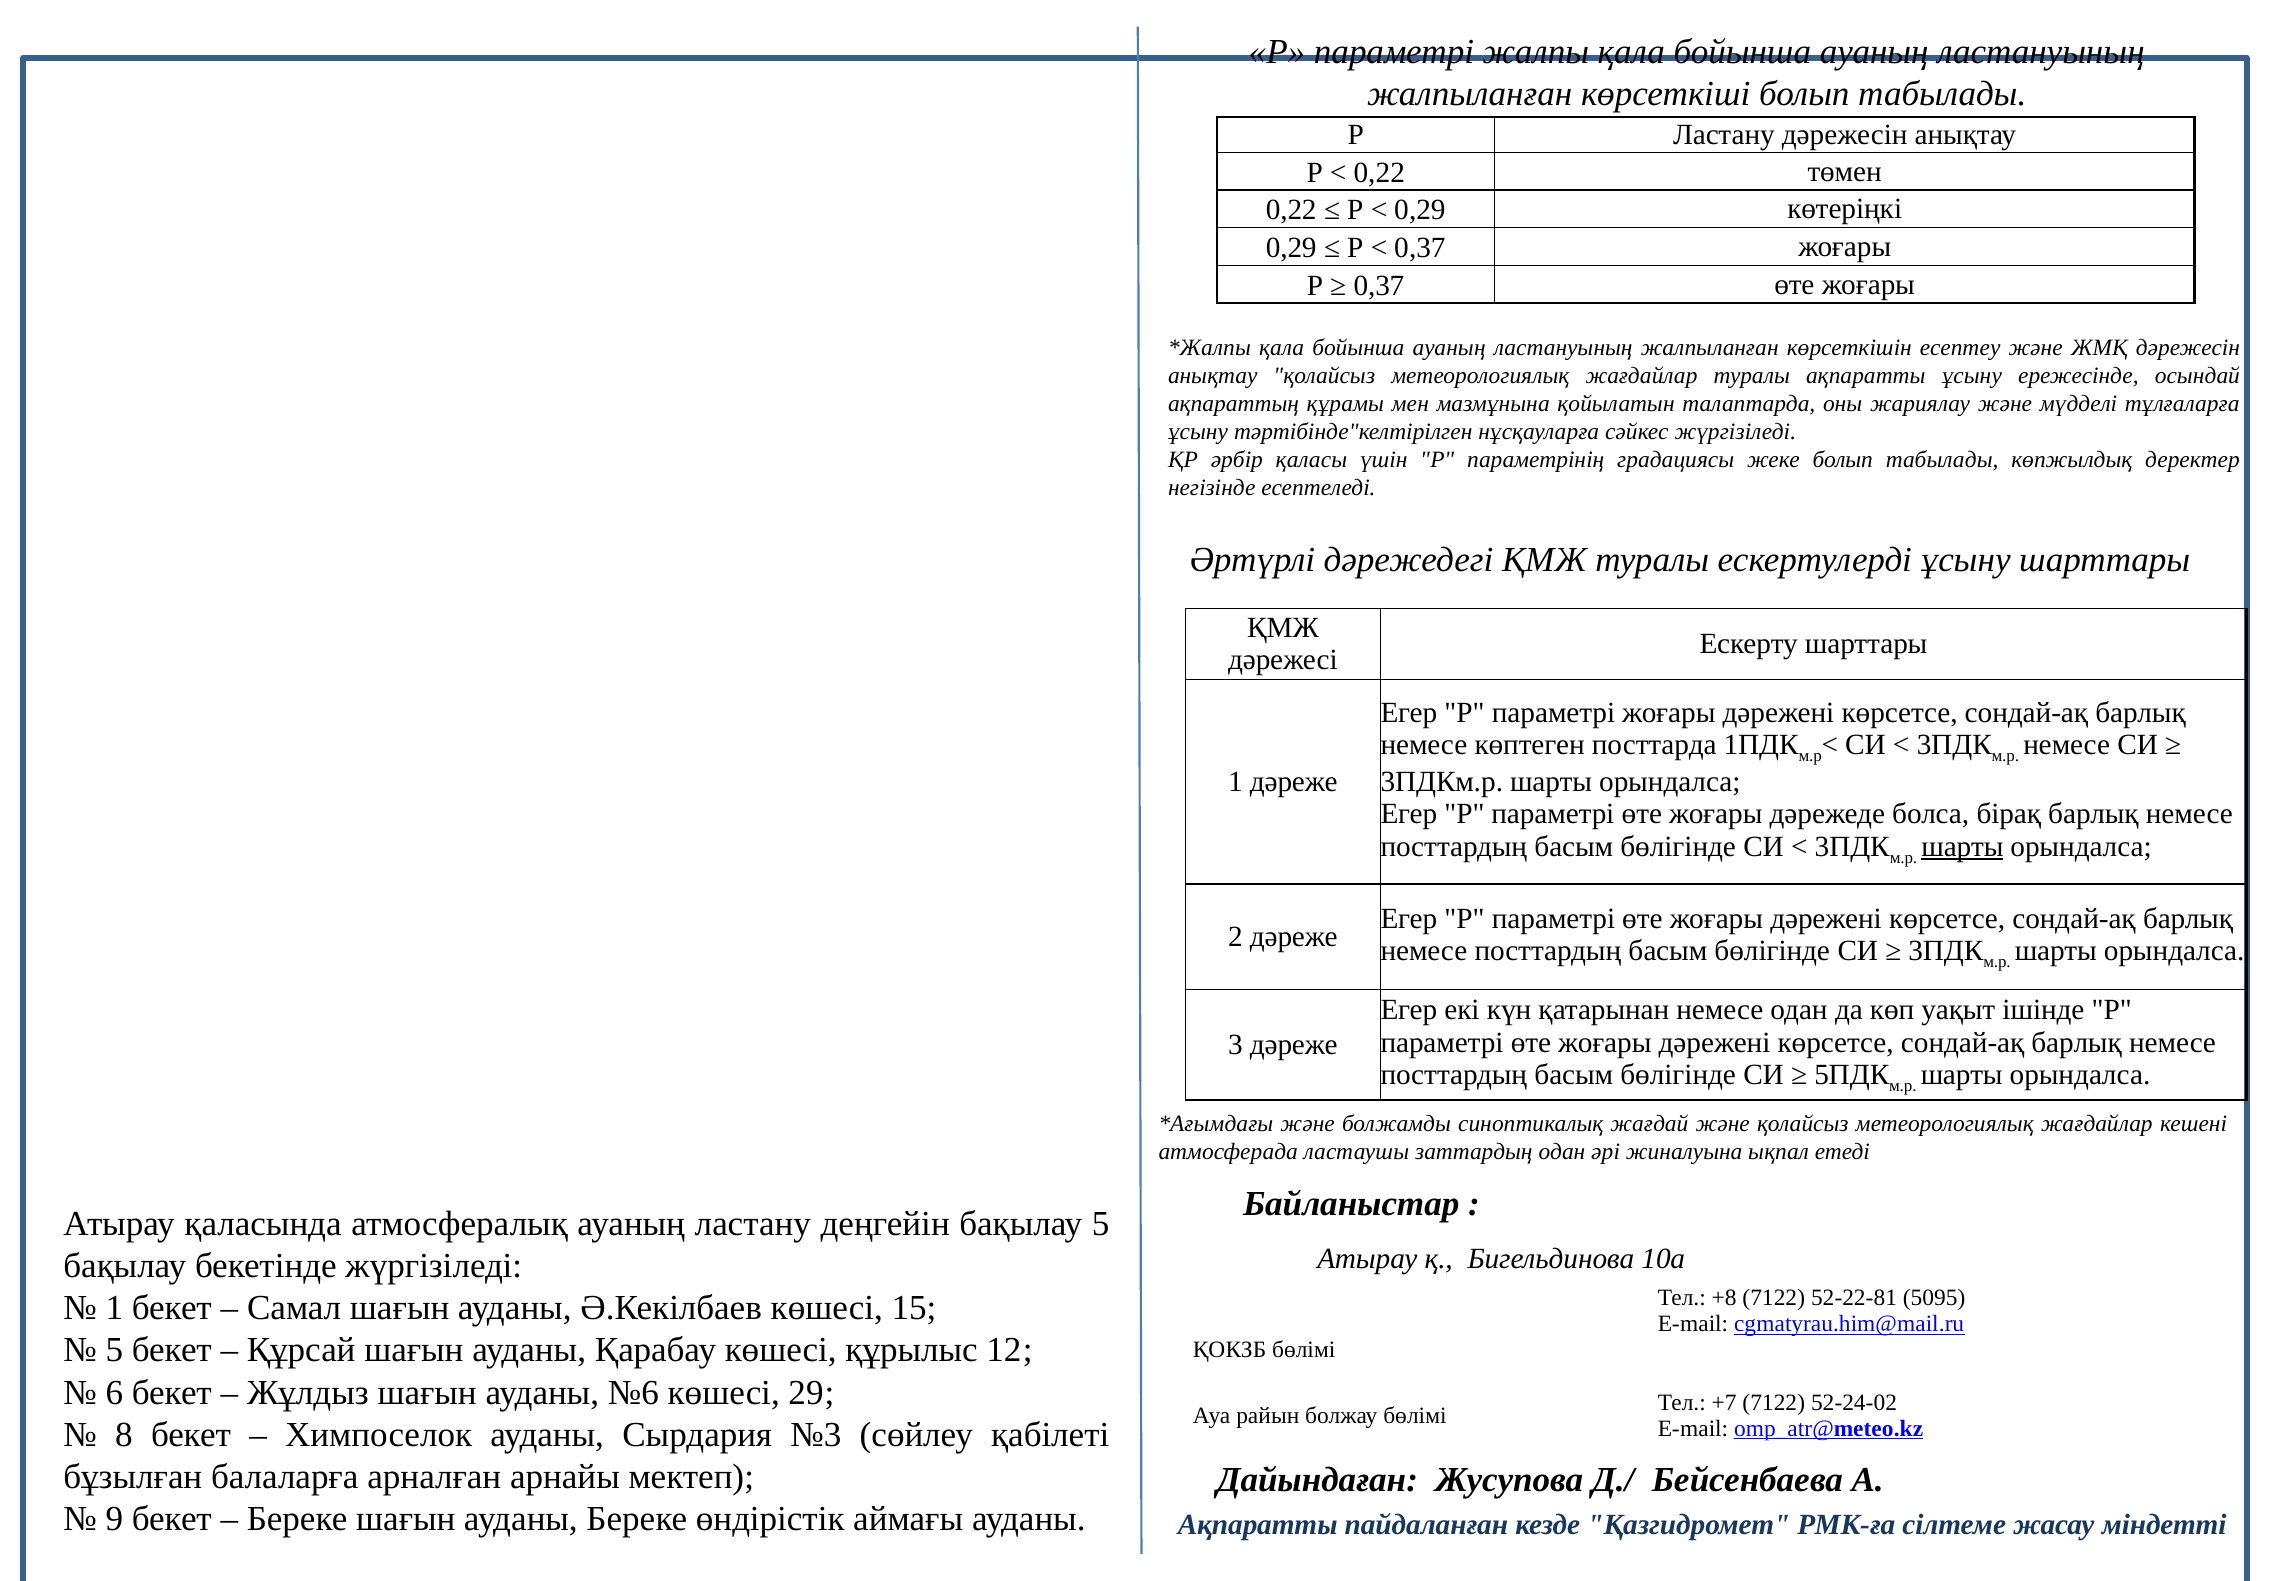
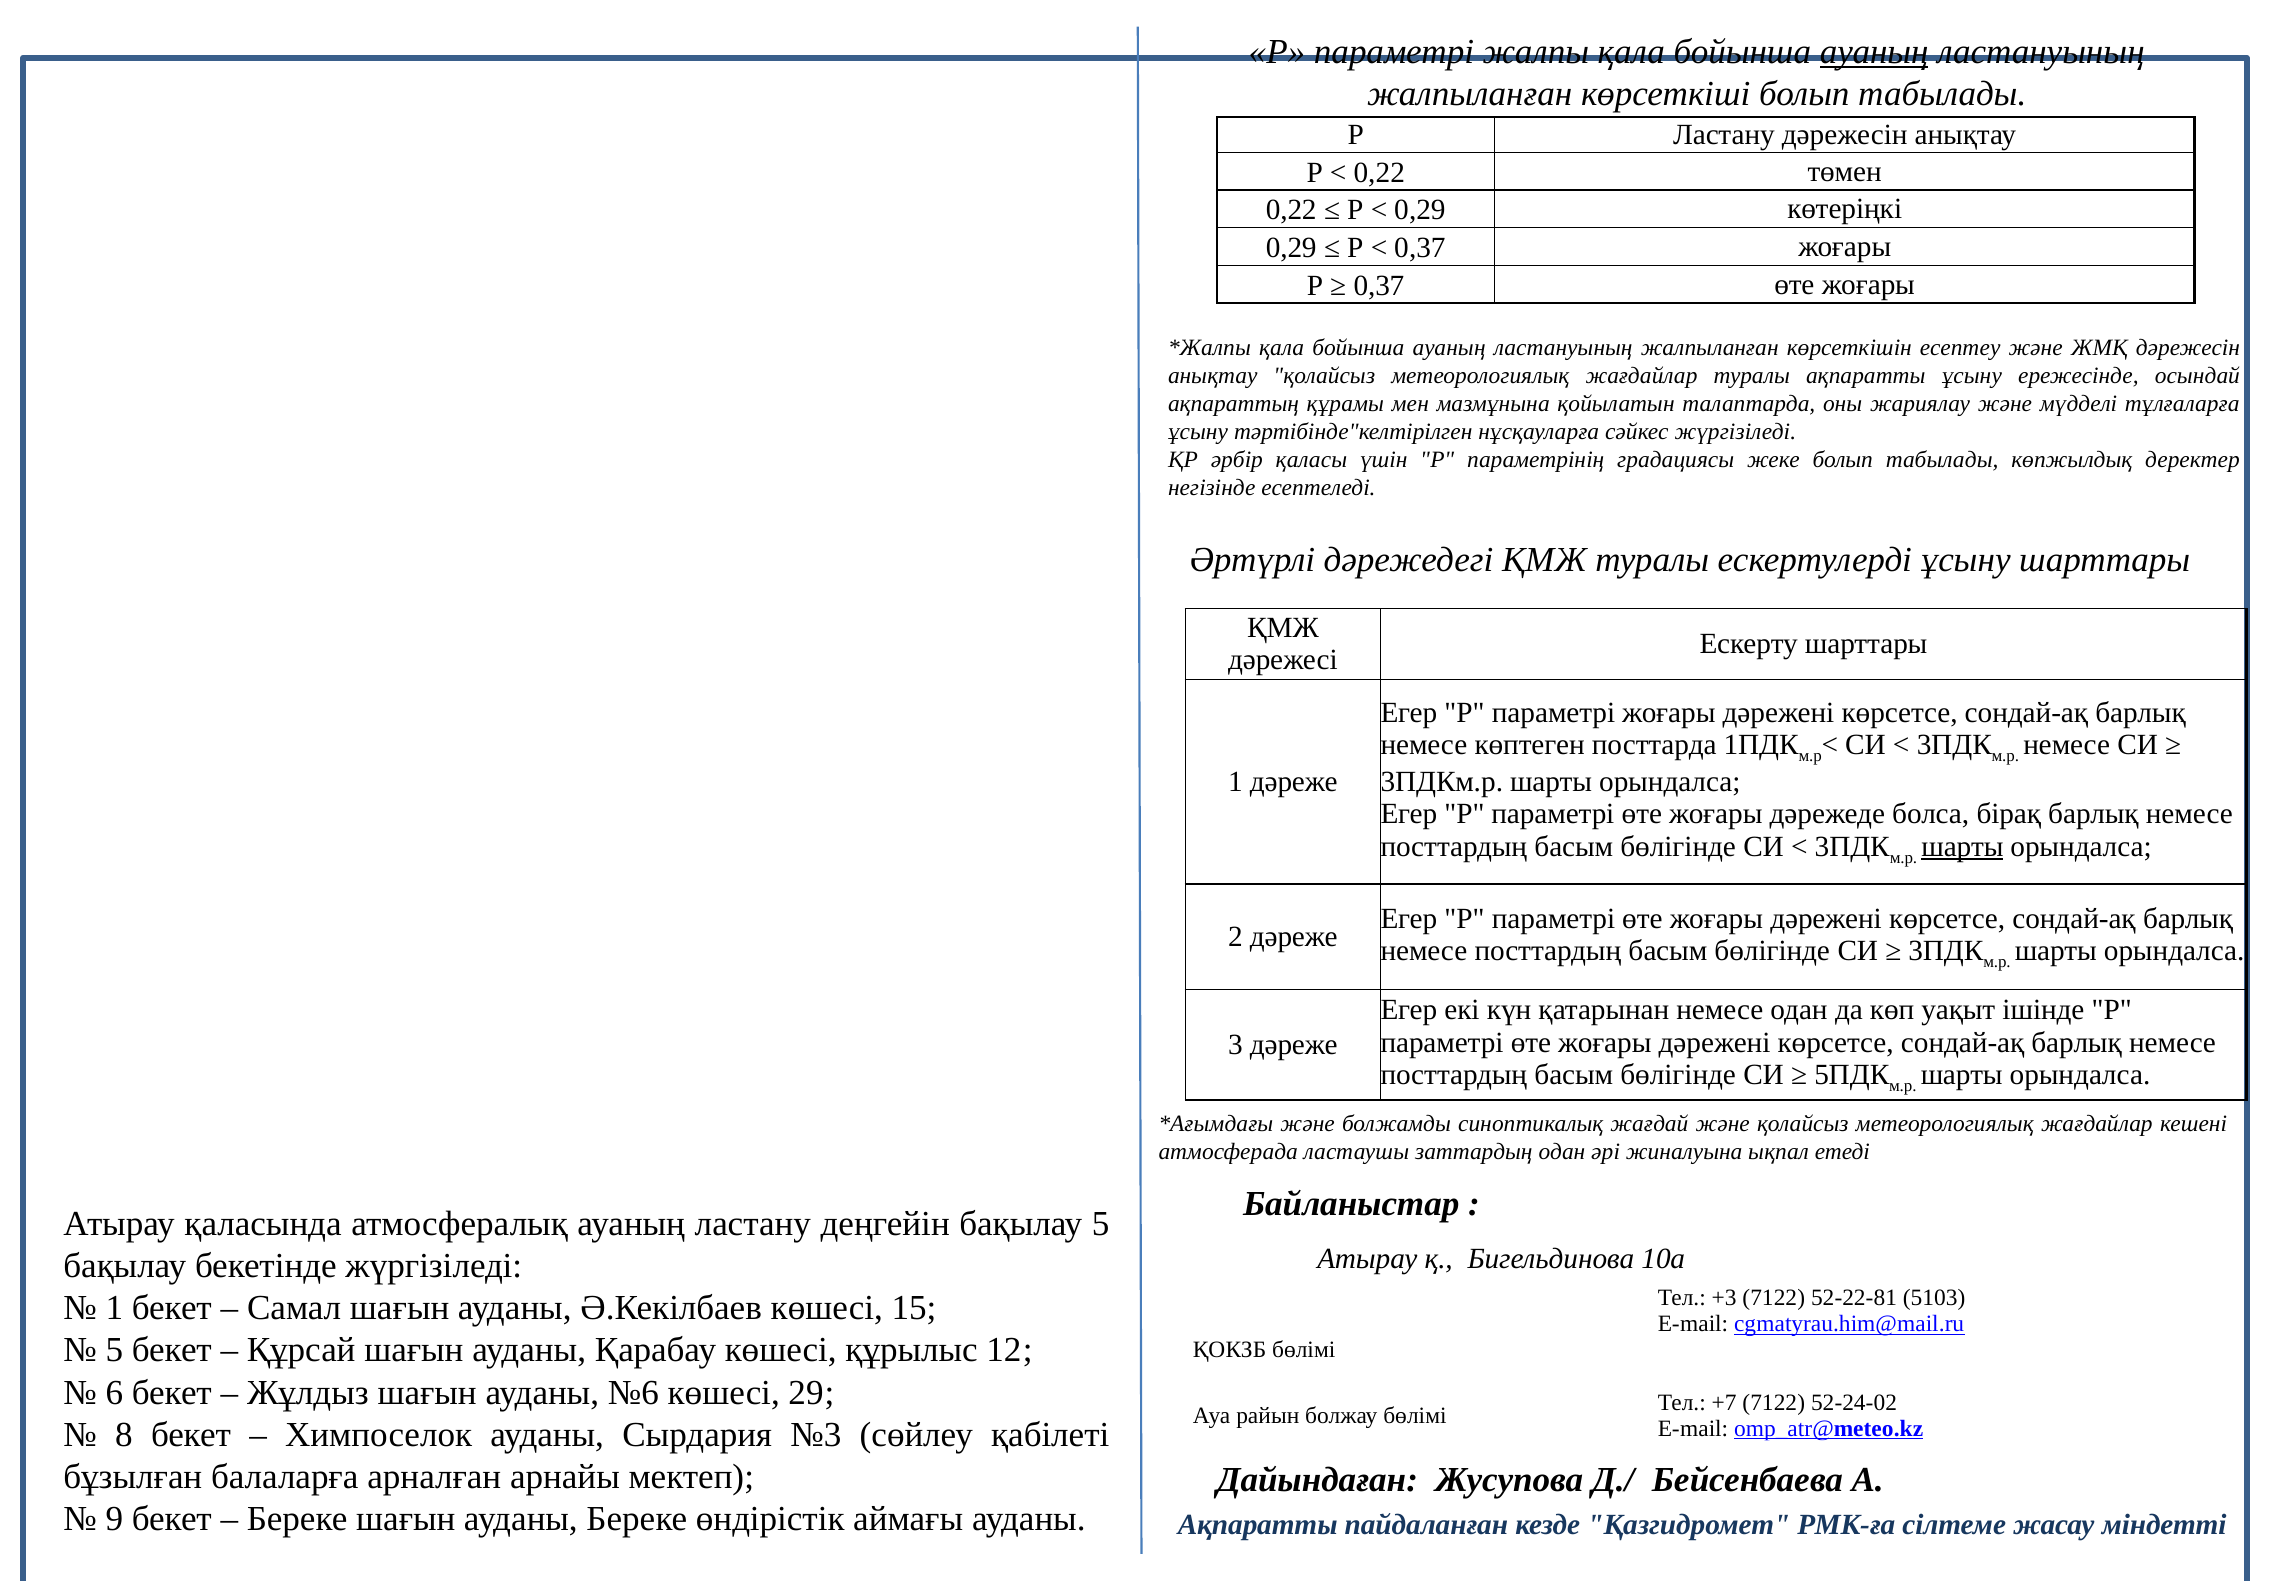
ауаның at (1874, 52) underline: none -> present
+8: +8 -> +3
5095: 5095 -> 5103
